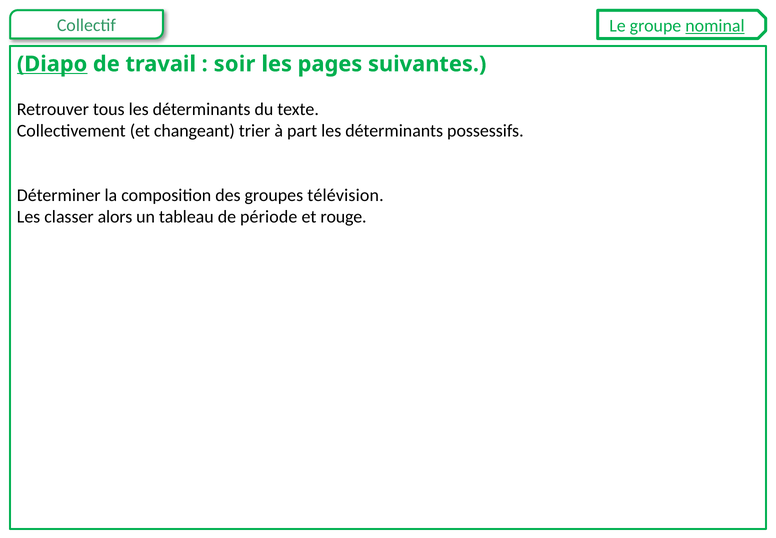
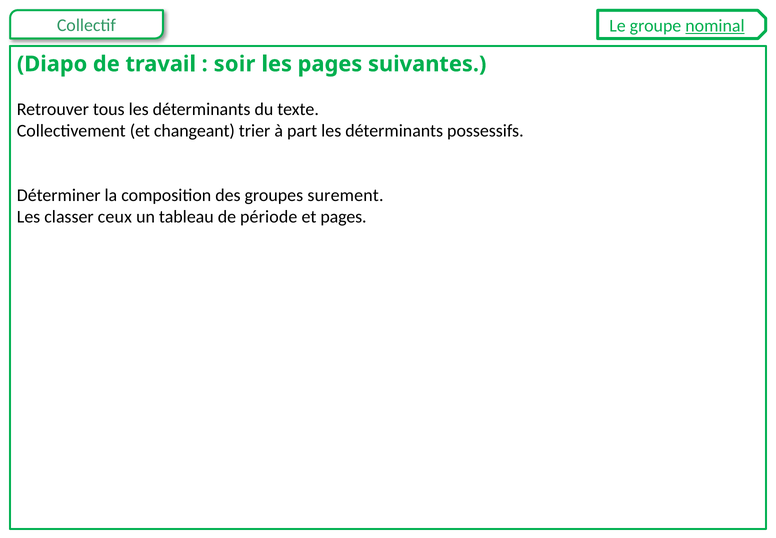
Diapo underline: present -> none
télévision: télévision -> surement
alors: alors -> ceux
et rouge: rouge -> pages
